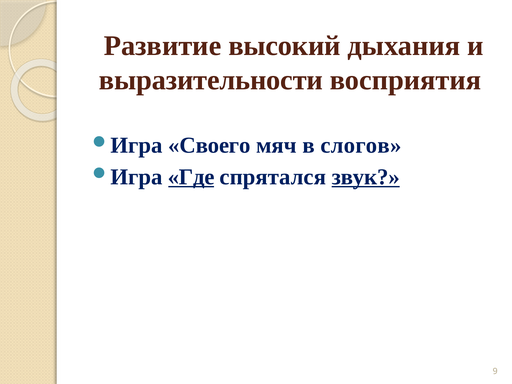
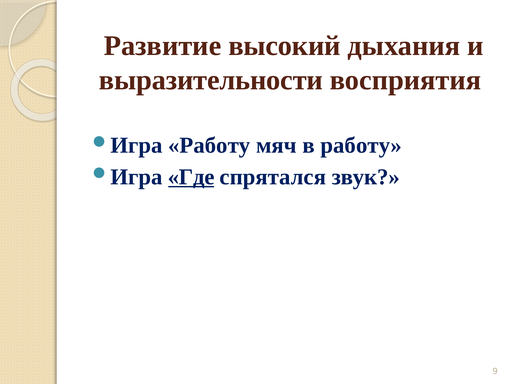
Своего at (209, 145): Своего -> Работу
в слогов: слогов -> работу
звук underline: present -> none
